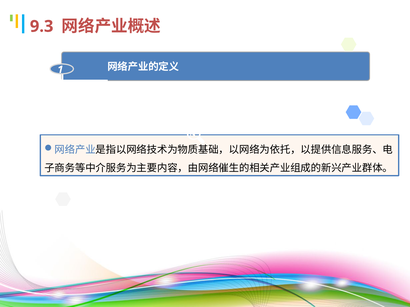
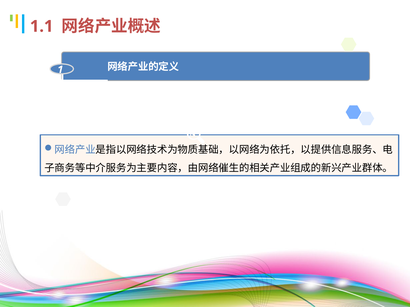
9.3: 9.3 -> 1.1
